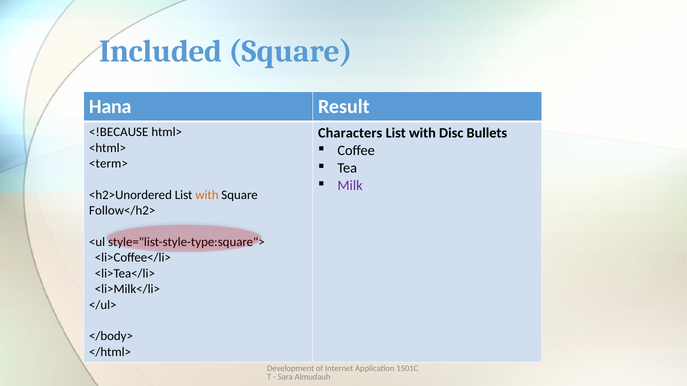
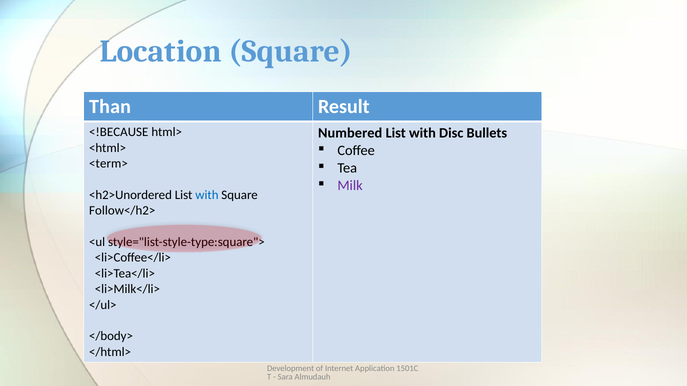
Included: Included -> Location
Hana: Hana -> Than
Characters: Characters -> Numbered
with at (207, 195) colour: orange -> blue
